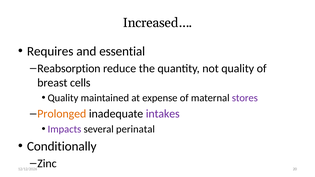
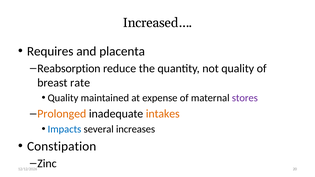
essential: essential -> placenta
cells: cells -> rate
intakes colour: purple -> orange
Impacts colour: purple -> blue
perinatal: perinatal -> increases
Conditionally: Conditionally -> Constipation
